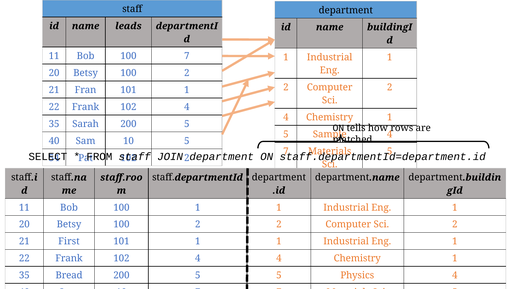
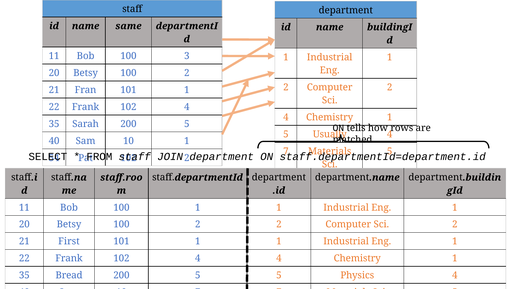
leads: leads -> same
100 7: 7 -> 3
Sample: Sample -> Usually
10 5: 5 -> 1
